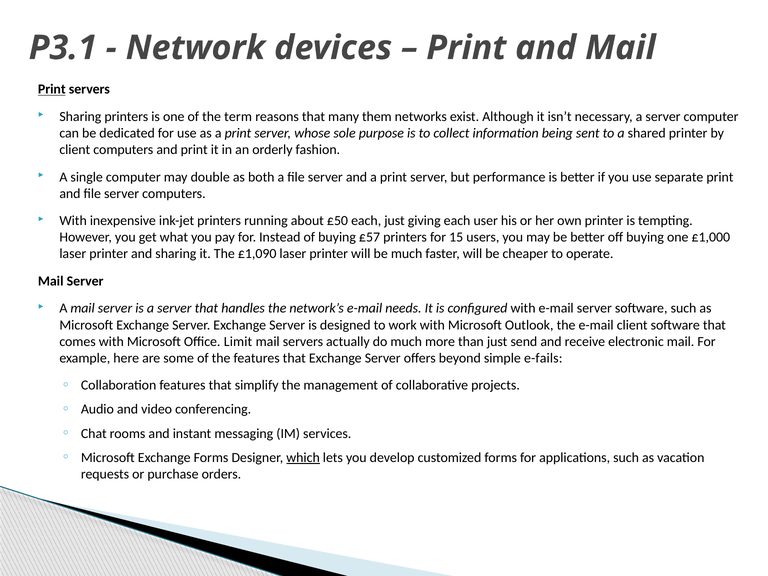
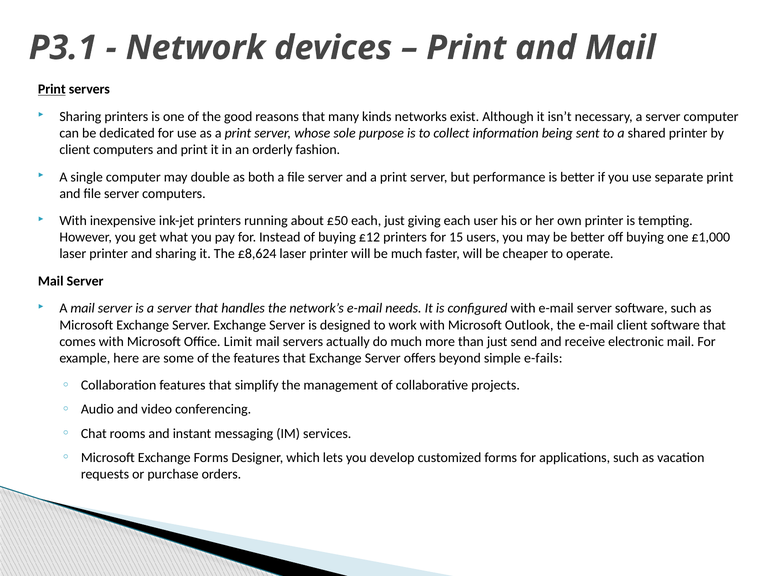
term: term -> good
them: them -> kinds
£57: £57 -> £12
£1,090: £1,090 -> £8,624
which underline: present -> none
